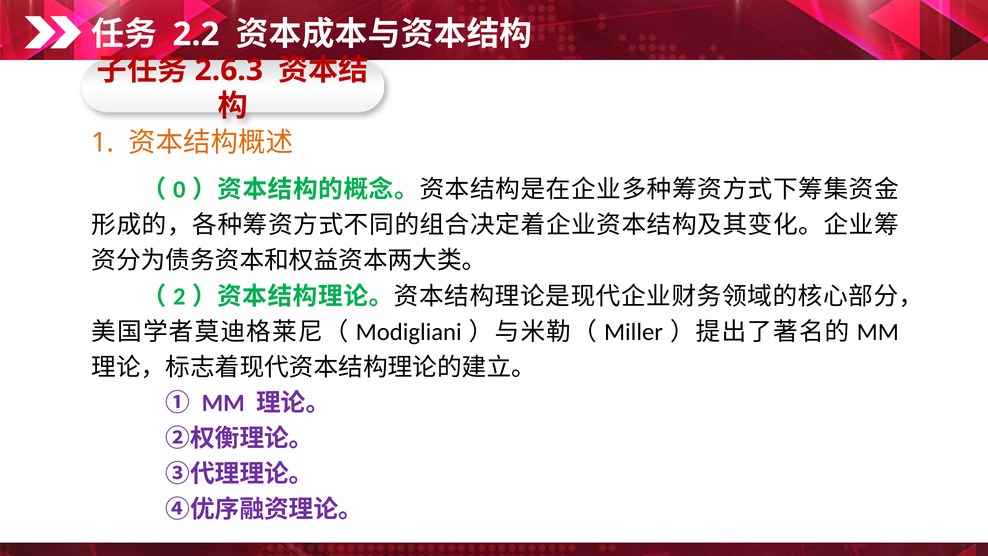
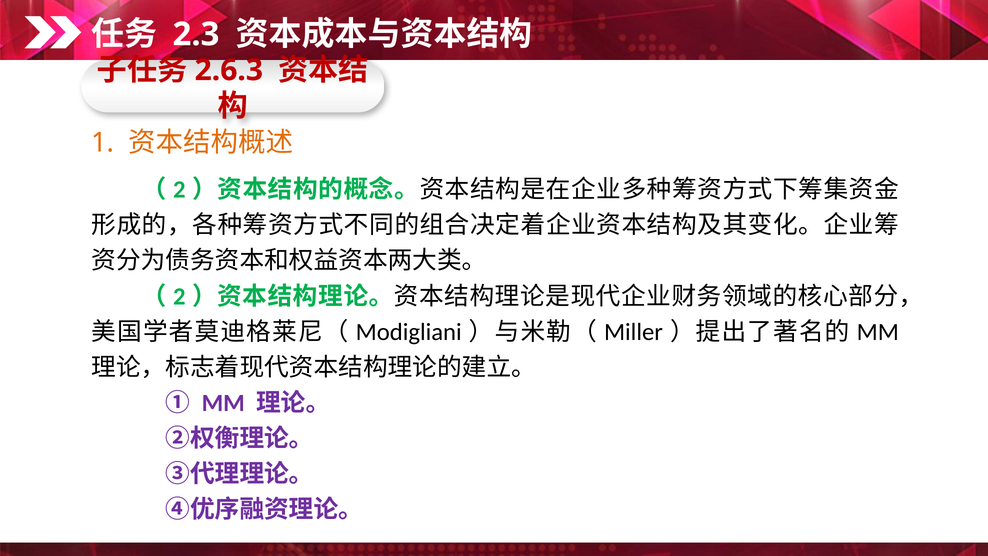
2.2: 2.2 -> 2.3
0 at (179, 190): 0 -> 2
